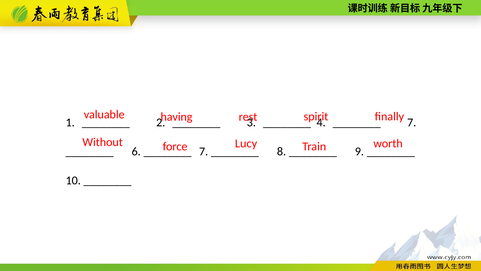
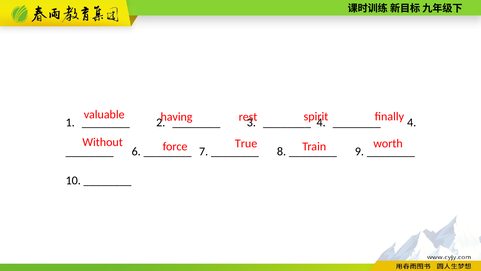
7 at (412, 122): 7 -> 4
Lucy: Lucy -> True
